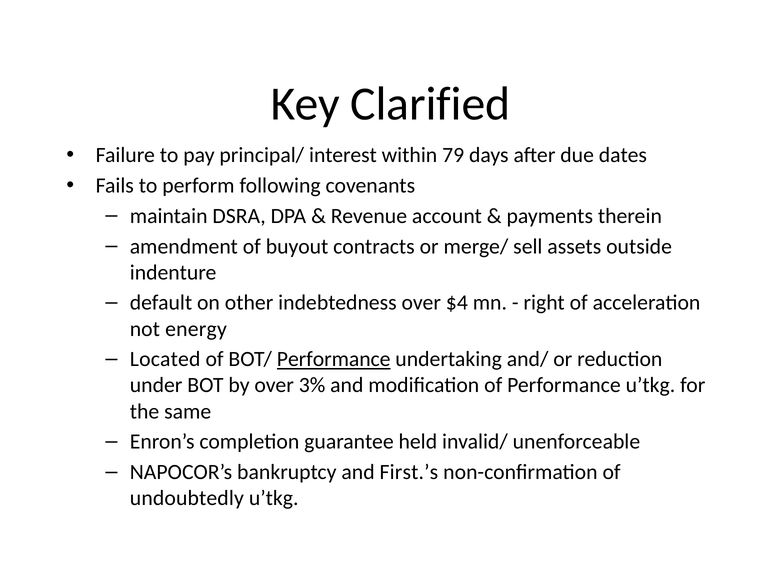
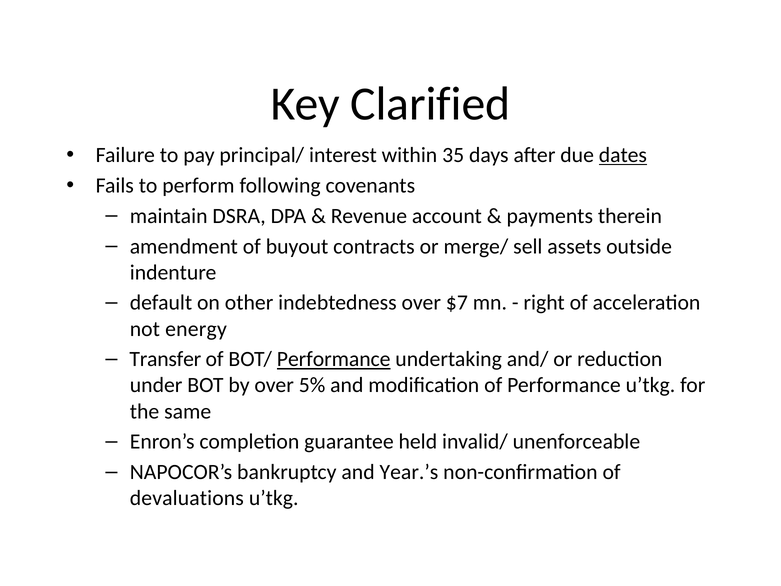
79: 79 -> 35
dates underline: none -> present
$4: $4 -> $7
Located: Located -> Transfer
3%: 3% -> 5%
First.’s: First.’s -> Year.’s
undoubtedly: undoubtedly -> devaluations
